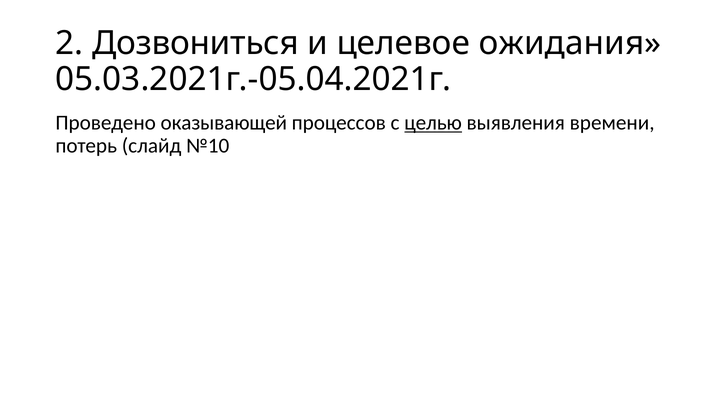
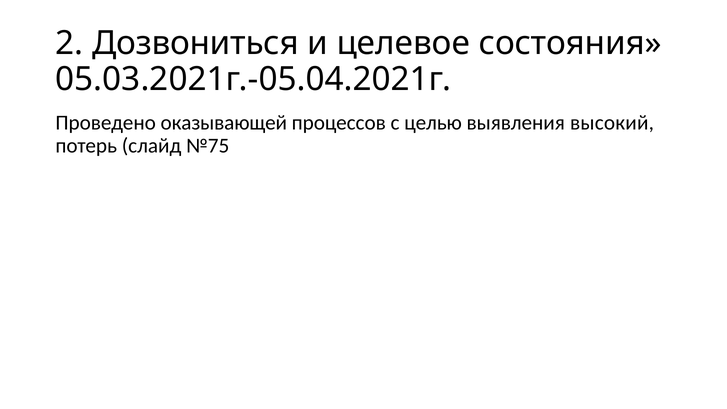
ожидания: ожидания -> состояния
целью underline: present -> none
времени: времени -> высокий
№10: №10 -> №75
